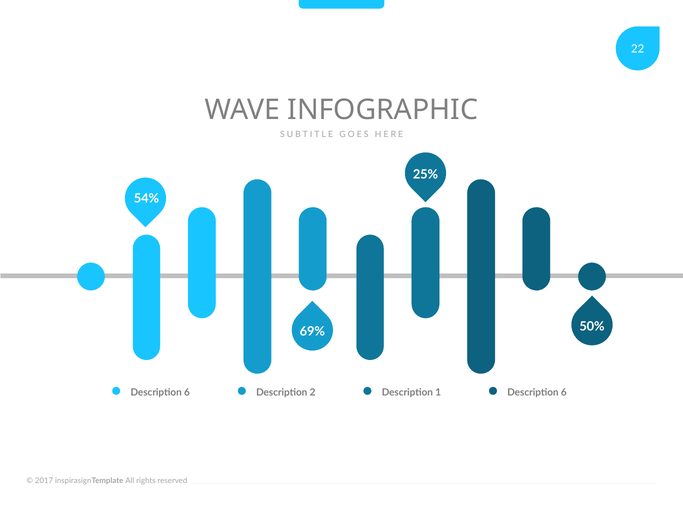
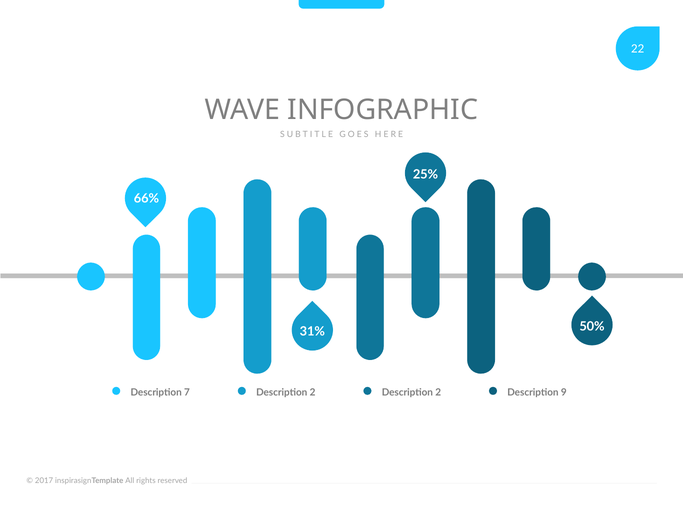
54%: 54% -> 66%
69%: 69% -> 31%
6 at (187, 392): 6 -> 7
2 Description 1: 1 -> 2
6 at (564, 392): 6 -> 9
